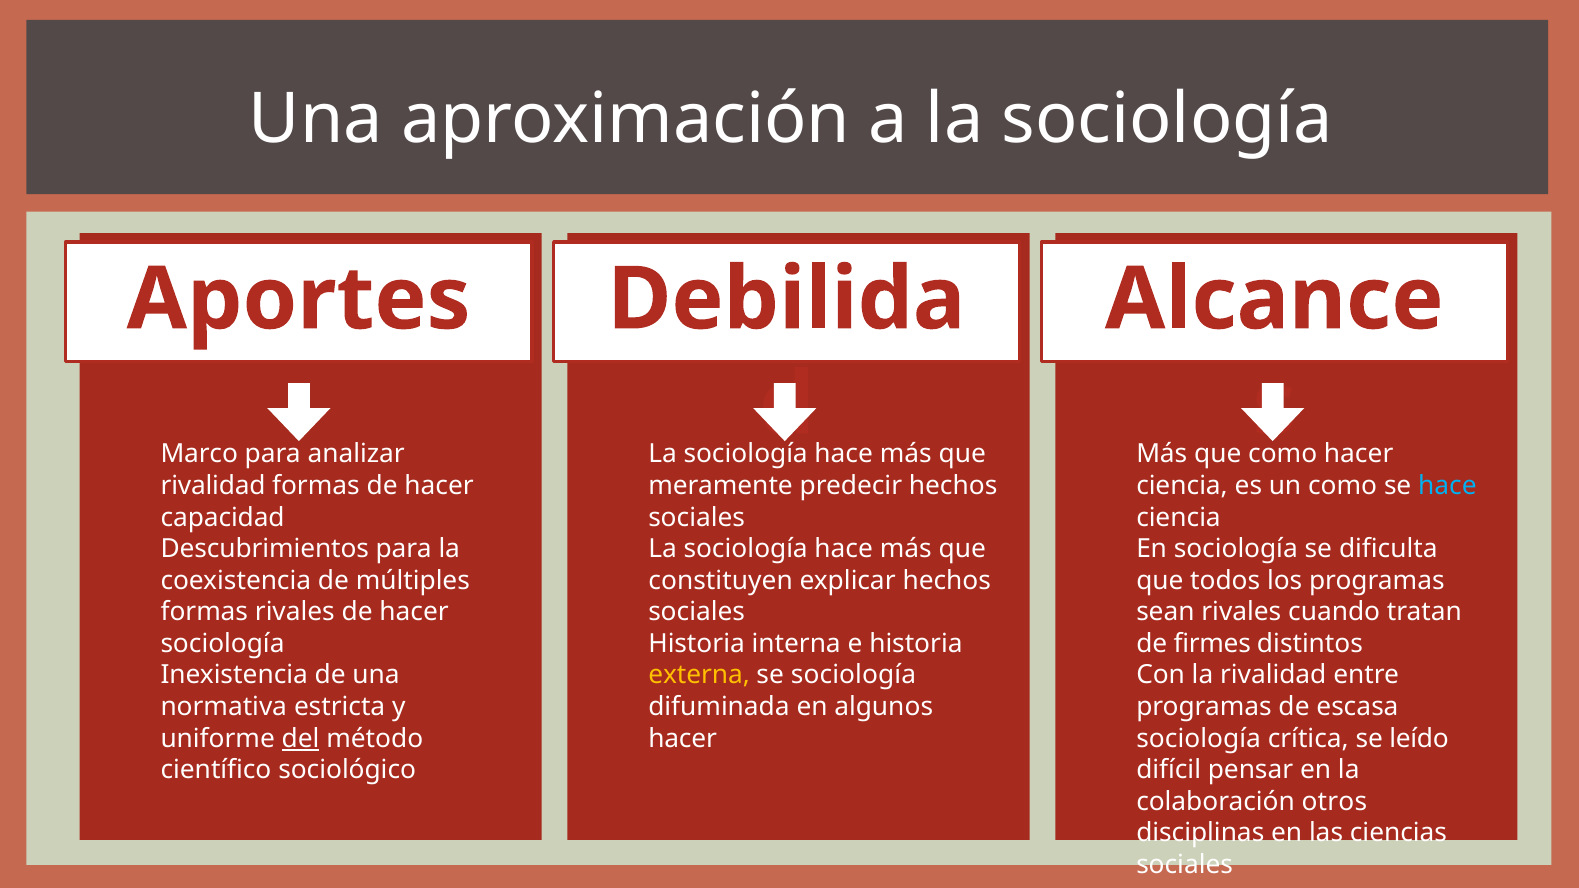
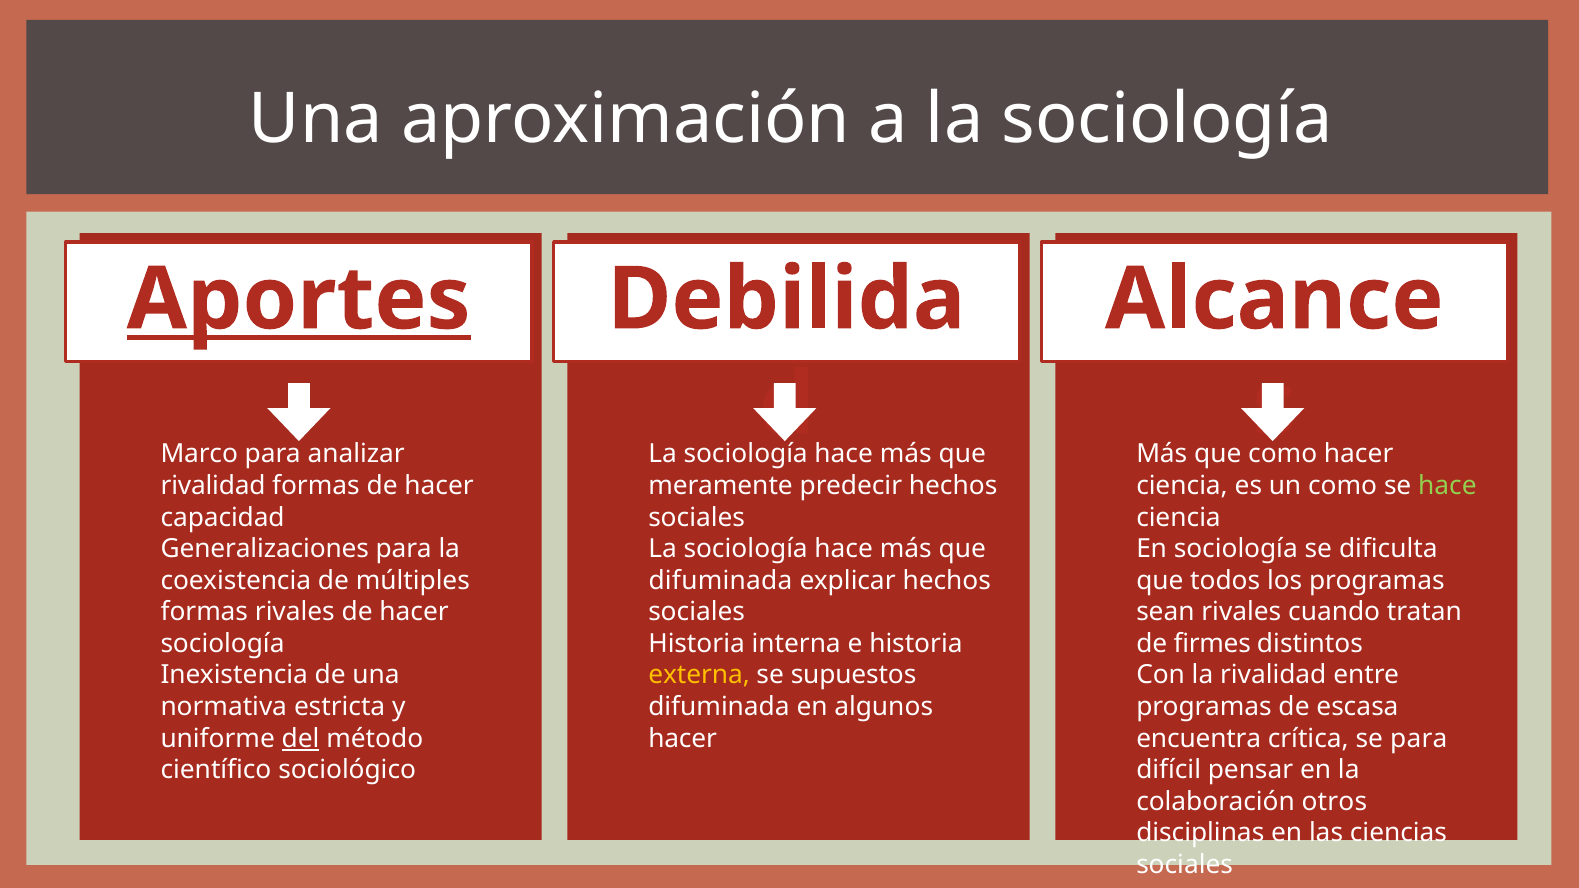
Aportes underline: none -> present
hace at (1447, 486) colour: light blue -> light green
Descubrimientos: Descubrimientos -> Generalizaciones
constituyen at (721, 581): constituyen -> difuminada
se sociología: sociología -> supuestos
sociología at (1199, 739): sociología -> encuentra
se leído: leído -> para
